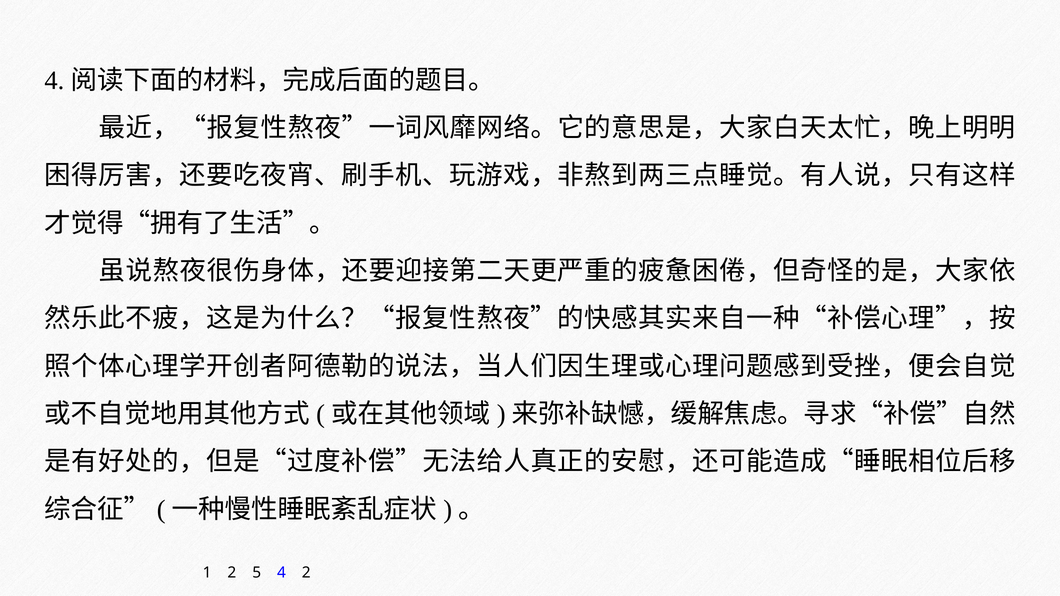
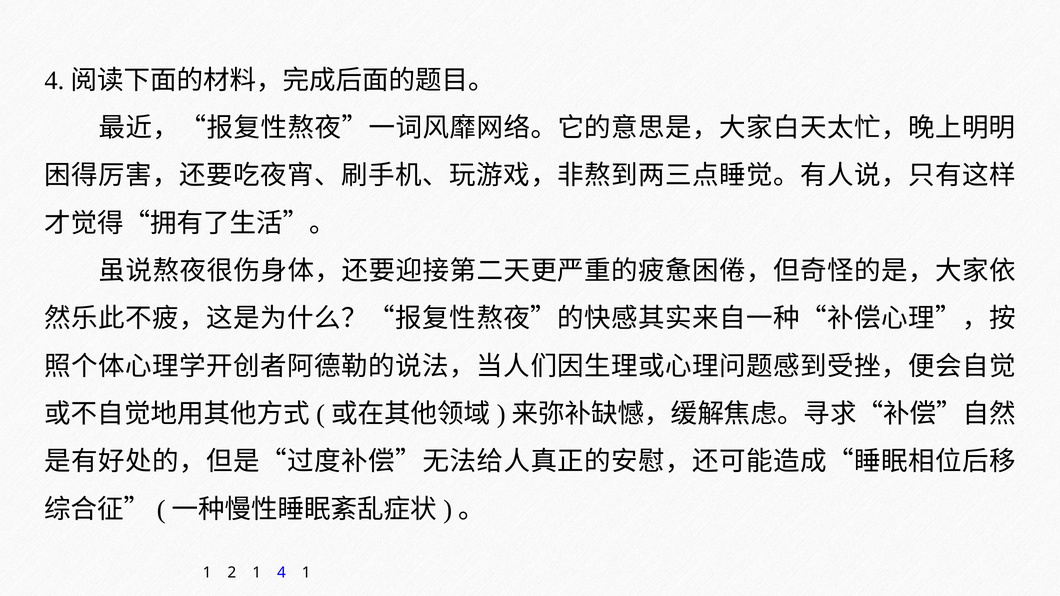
2 5: 5 -> 1
4 2: 2 -> 1
